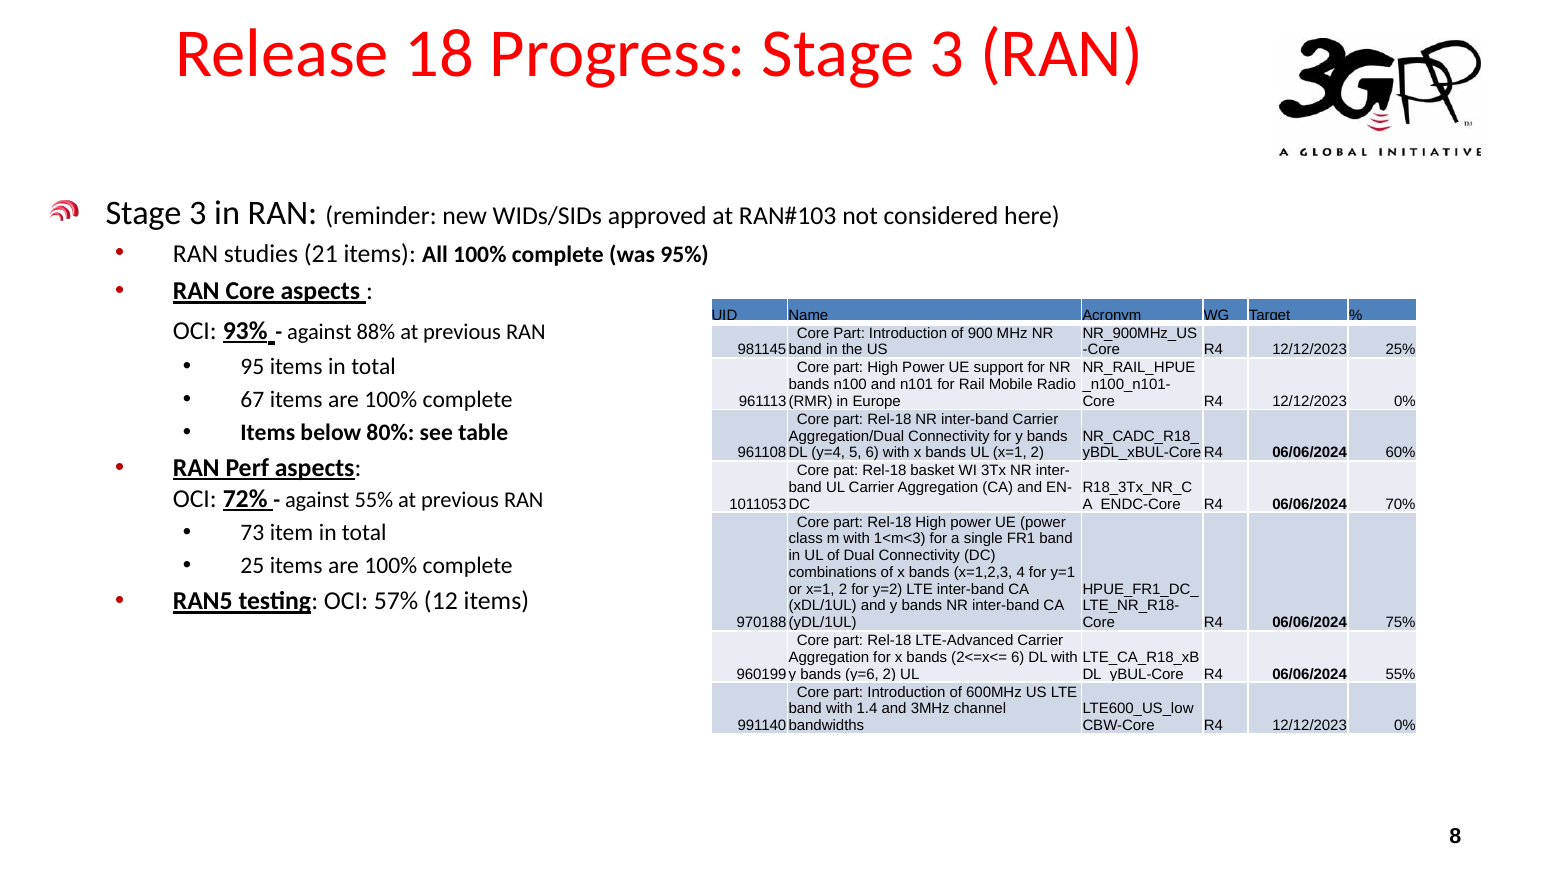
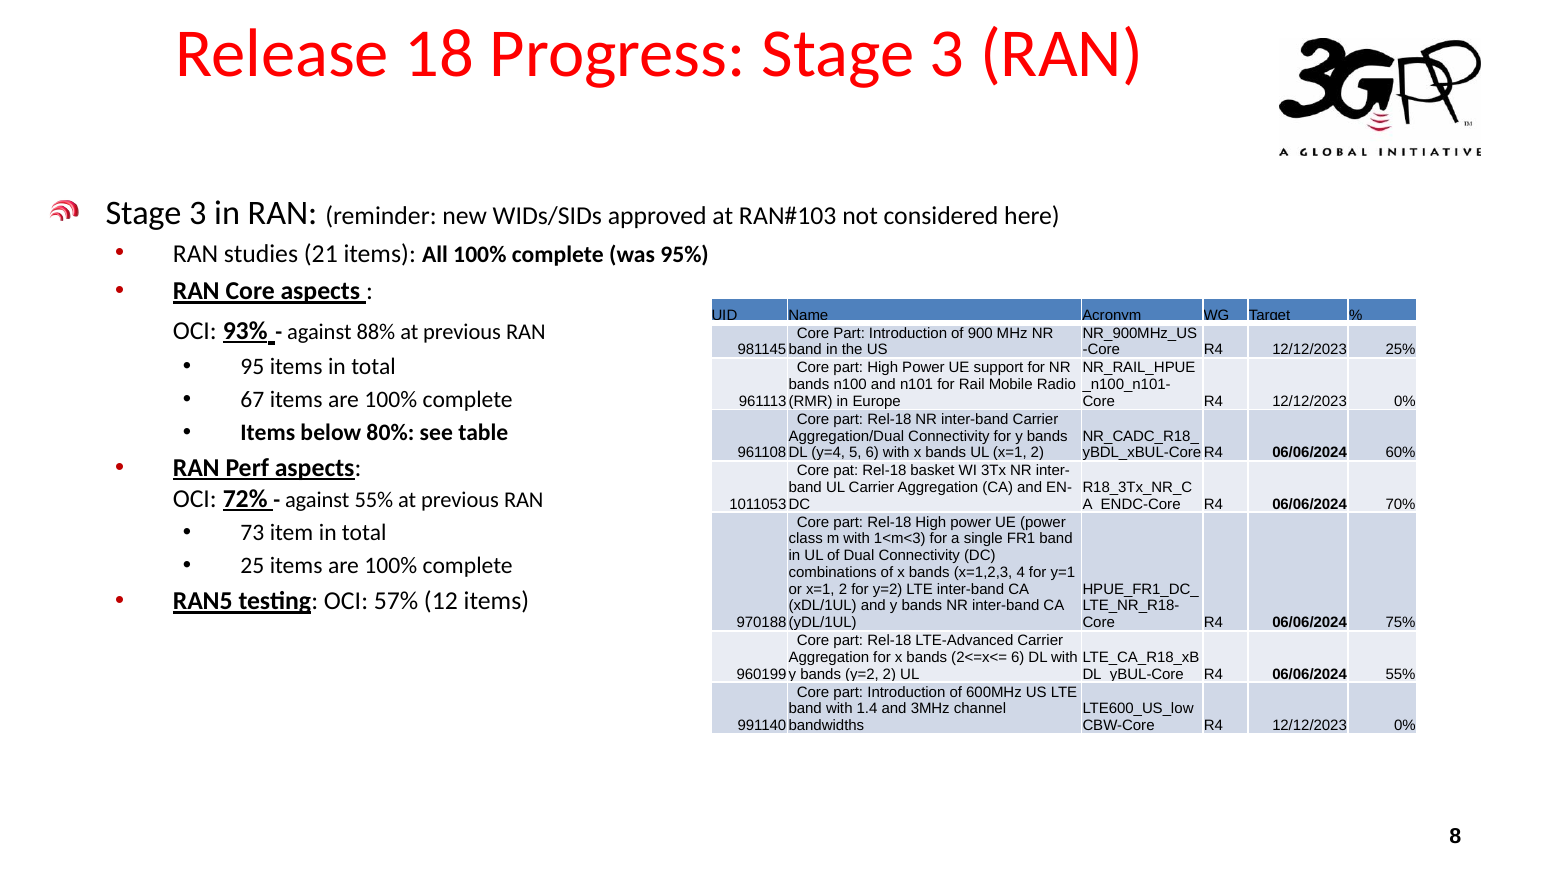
bands y=6: y=6 -> y=2
